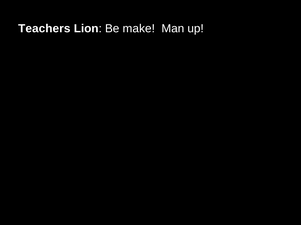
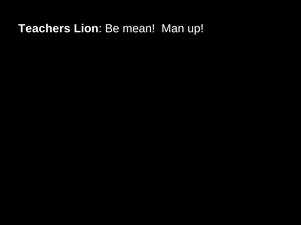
make: make -> mean
